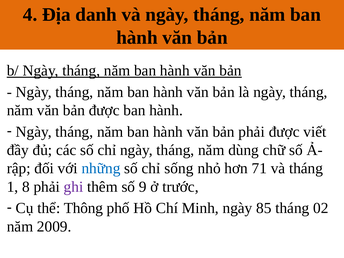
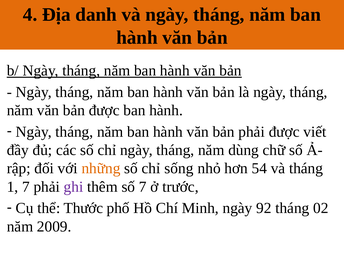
những colour: blue -> orange
71: 71 -> 54
1 8: 8 -> 7
số 9: 9 -> 7
Thông: Thông -> Thước
85: 85 -> 92
